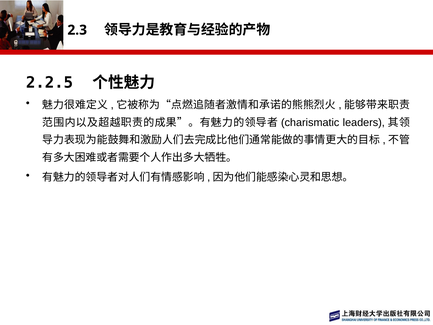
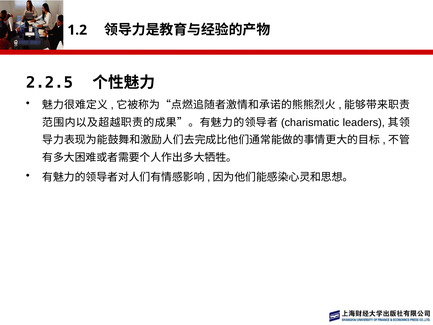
2.3: 2.3 -> 1.2
